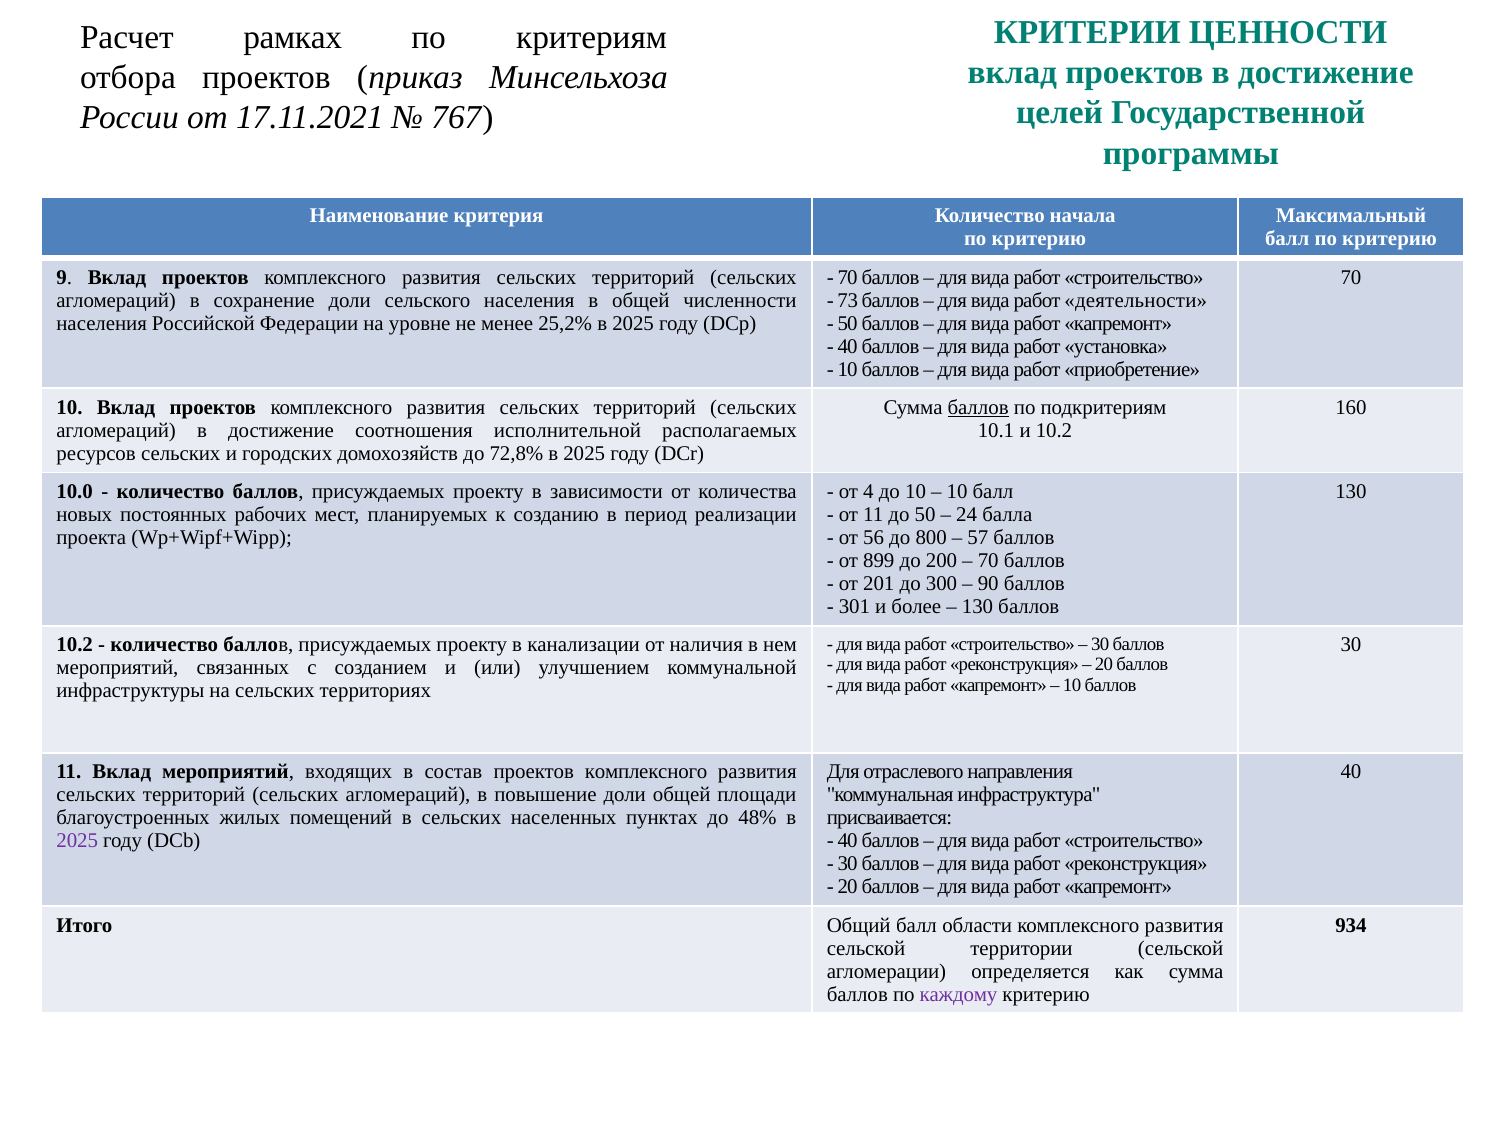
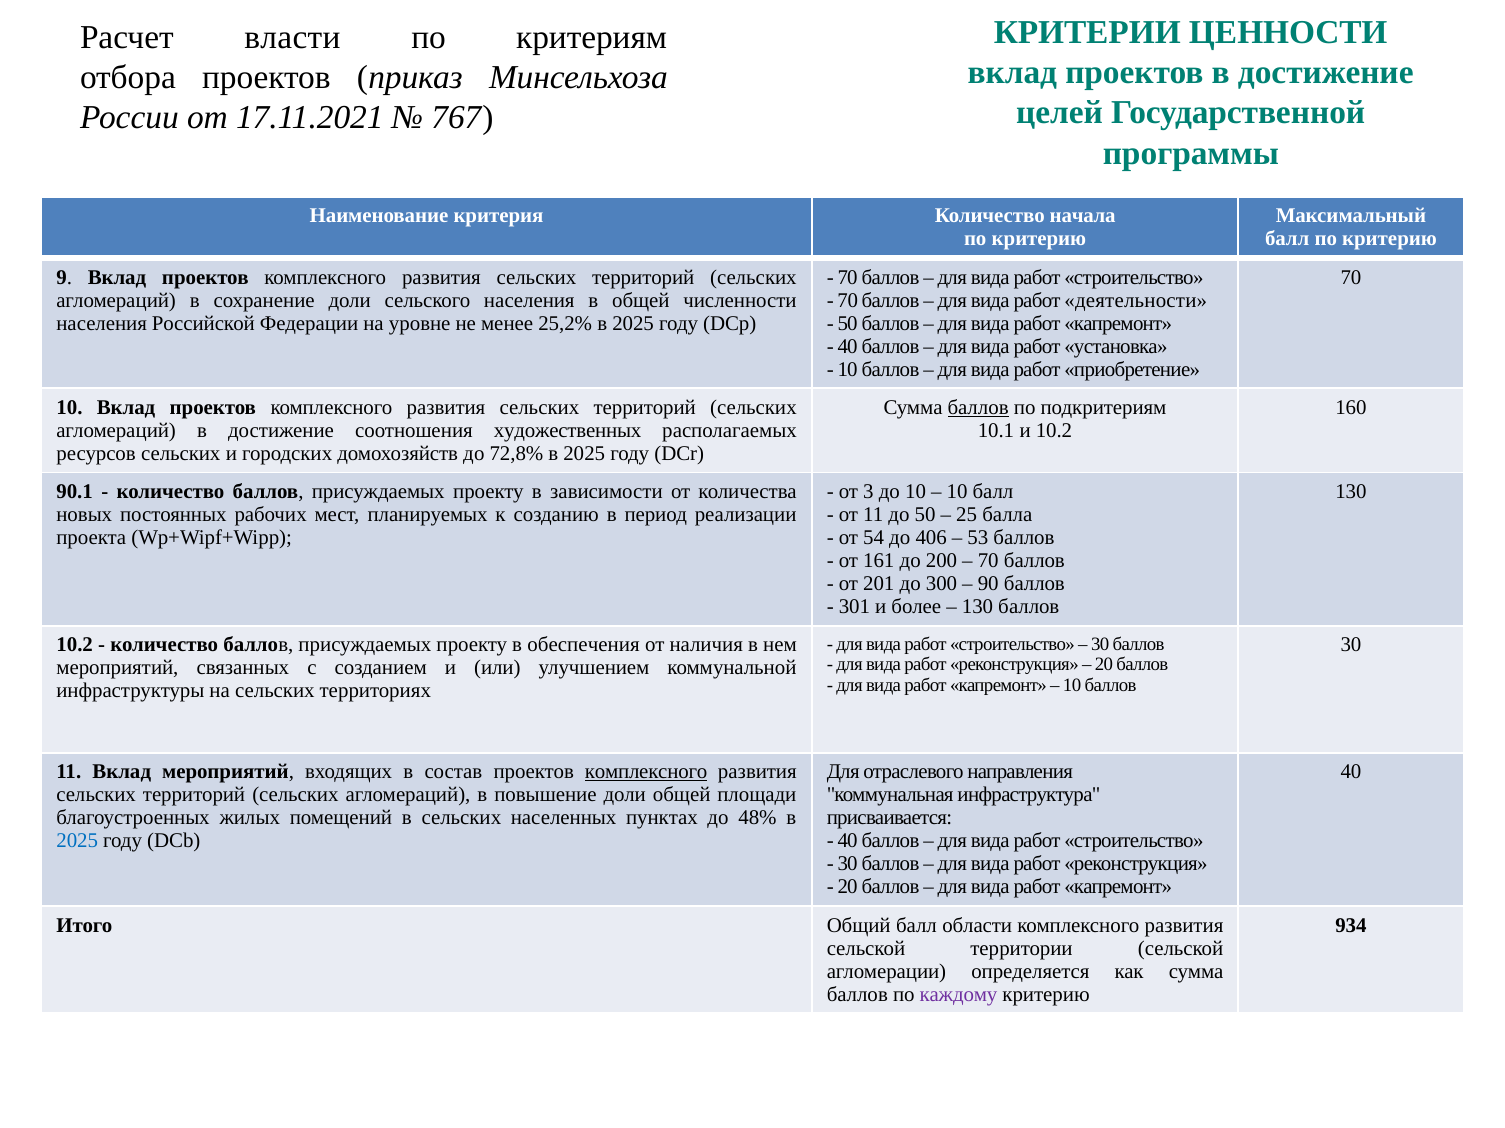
рамках: рамках -> власти
73 at (848, 300): 73 -> 70
исполнительной: исполнительной -> художественных
10.0: 10.0 -> 90.1
4: 4 -> 3
24: 24 -> 25
56: 56 -> 54
800: 800 -> 406
57: 57 -> 53
899: 899 -> 161
канализации: канализации -> обеспечения
комплексного at (646, 772) underline: none -> present
2025 at (77, 842) colour: purple -> blue
